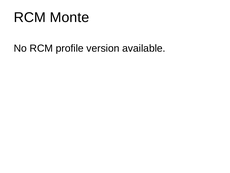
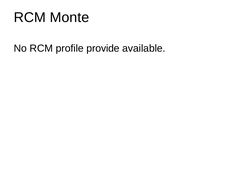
version: version -> provide
